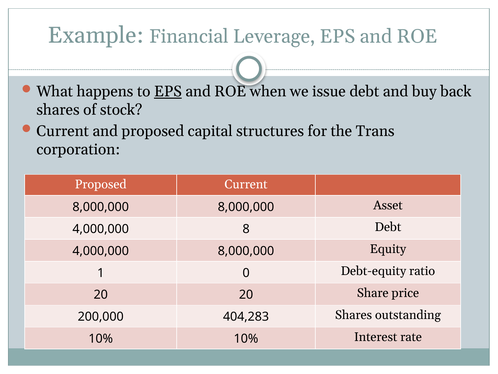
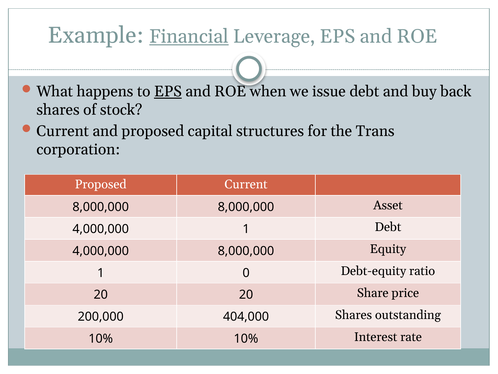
Financial underline: none -> present
4,000,000 8: 8 -> 1
404,283: 404,283 -> 404,000
